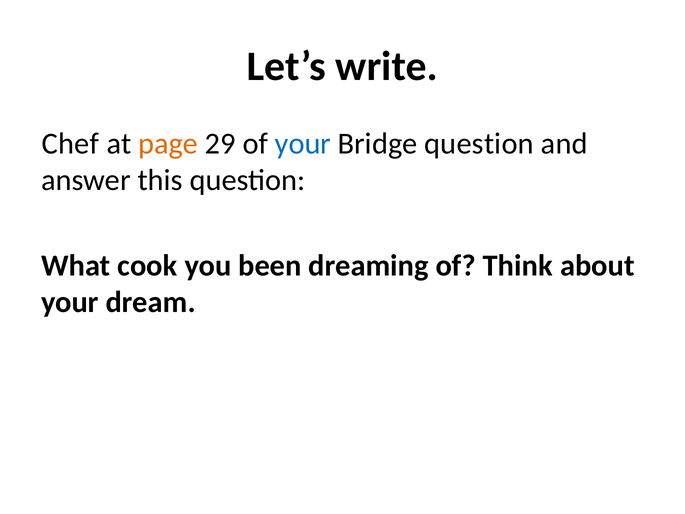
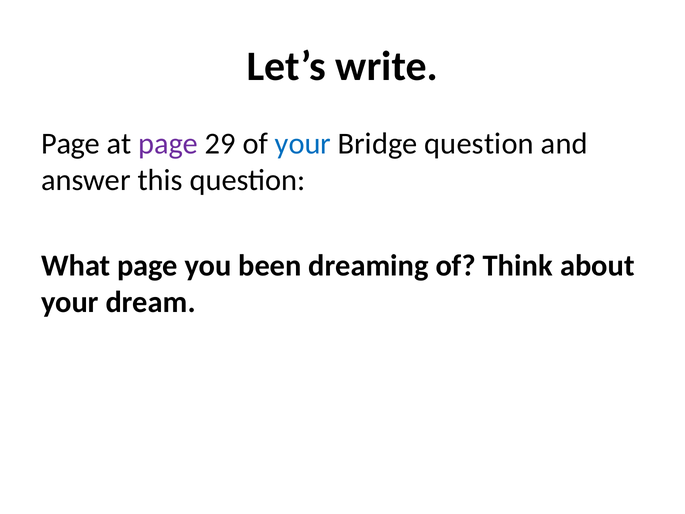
Chef at (70, 144): Chef -> Page
page at (168, 144) colour: orange -> purple
What cook: cook -> page
